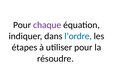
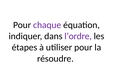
l’ordre colour: blue -> purple
